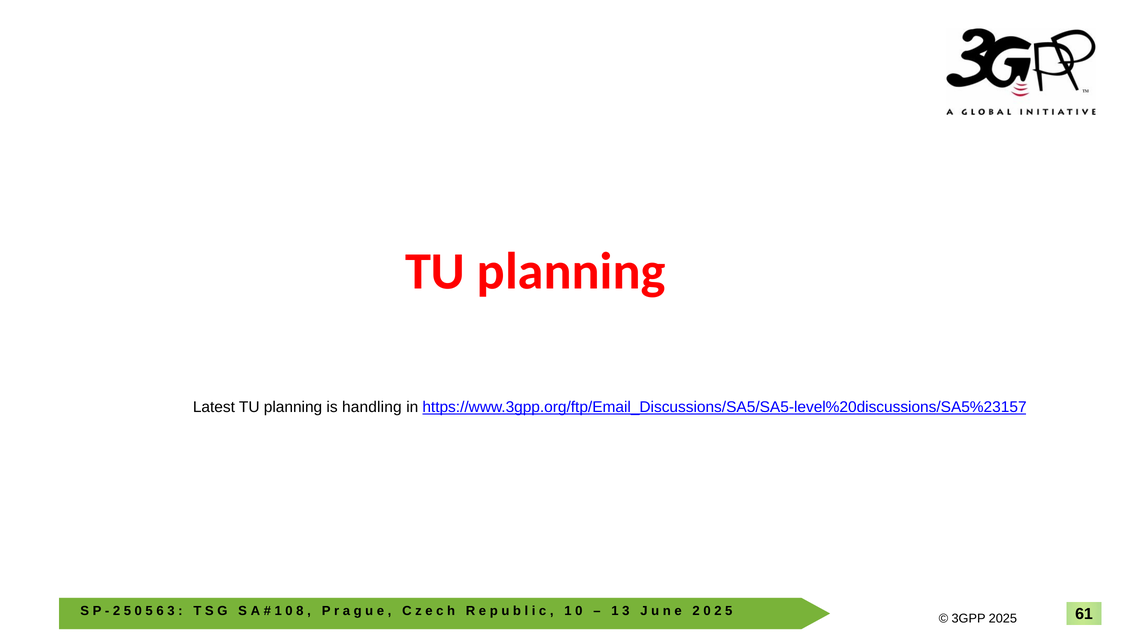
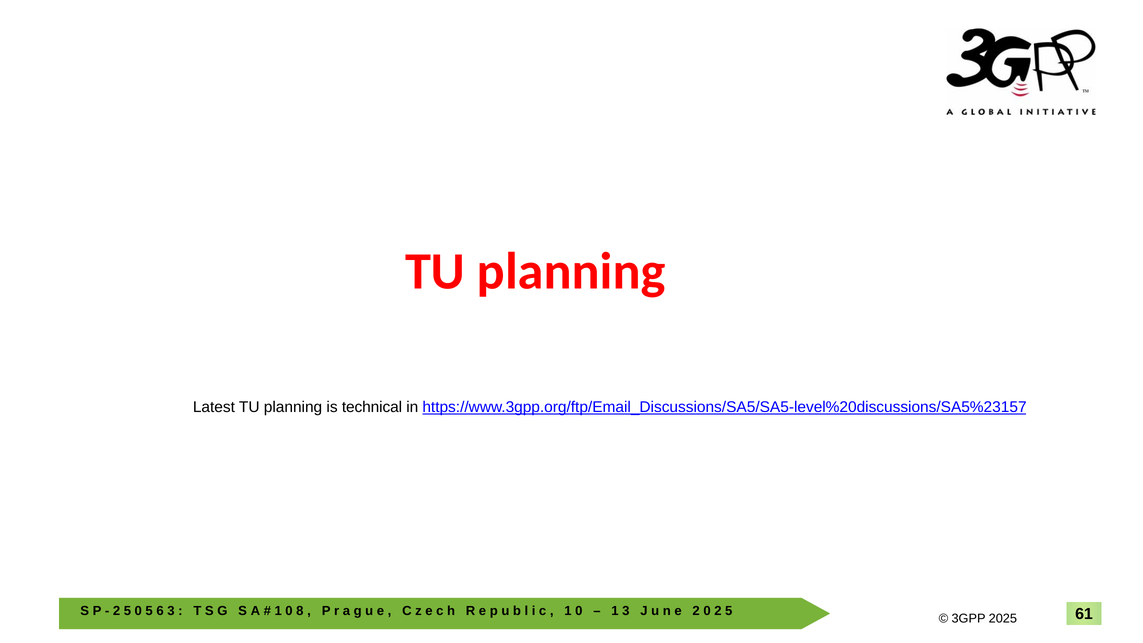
handling: handling -> technical
